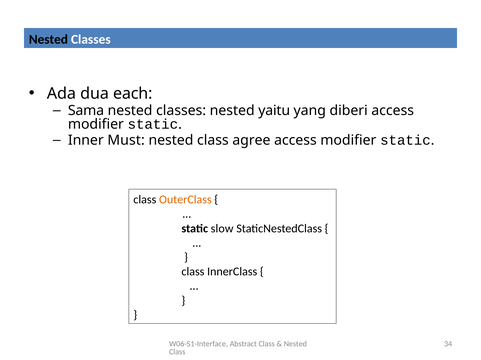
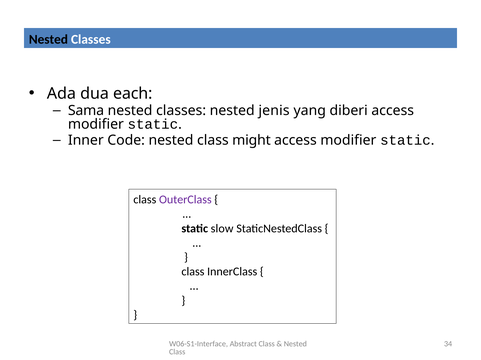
yaitu: yaitu -> jenis
Must: Must -> Code
agree: agree -> might
OuterClass colour: orange -> purple
